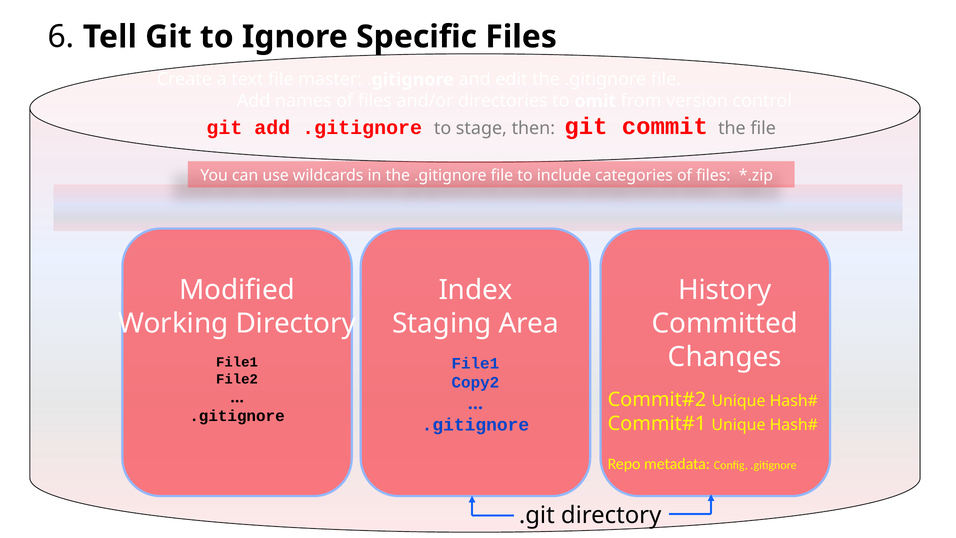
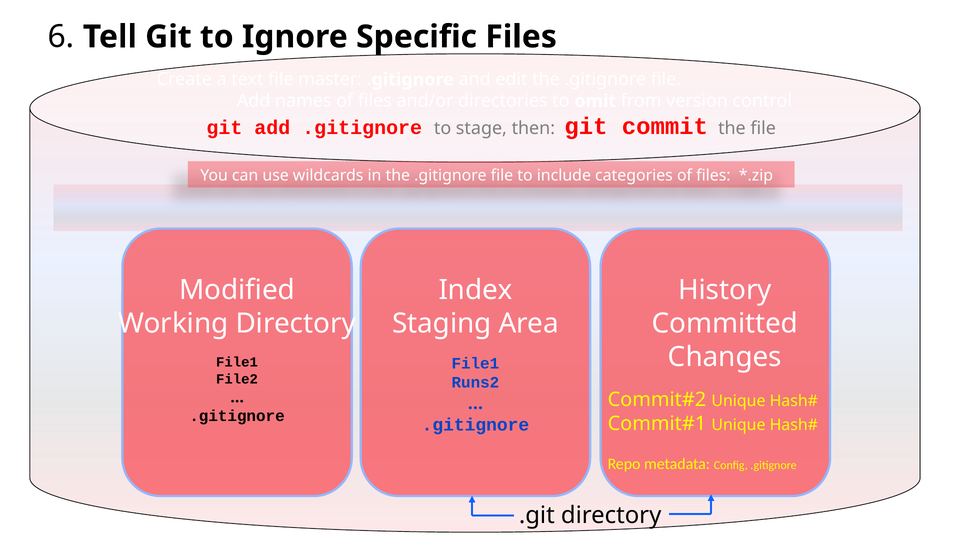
Copy2: Copy2 -> Runs2
